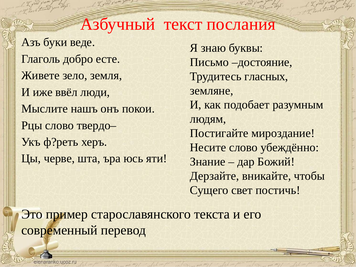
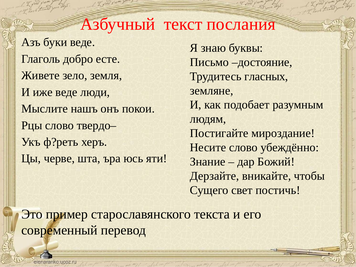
иже ввёл: ввёл -> веде
